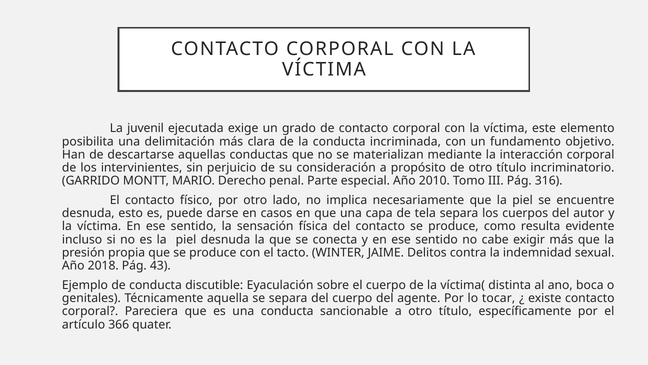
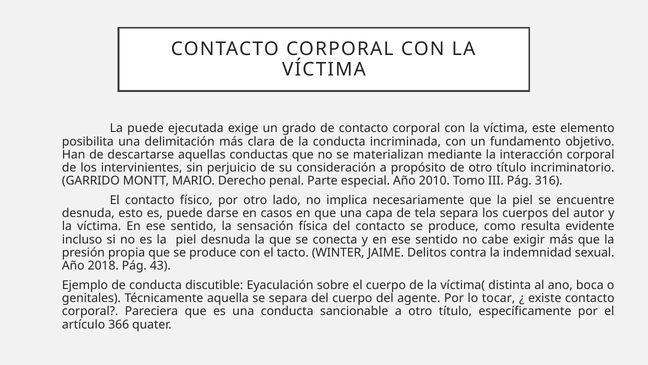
La juvenil: juvenil -> puede
